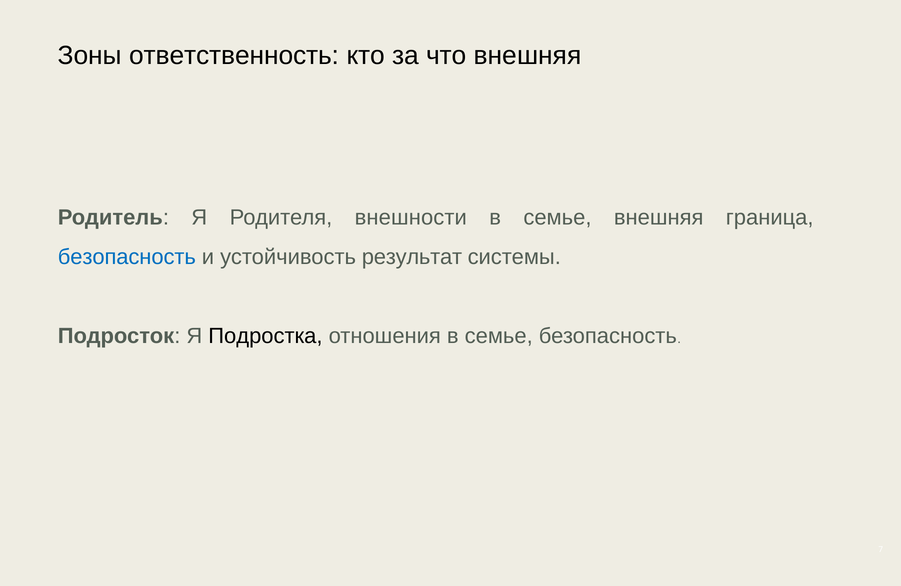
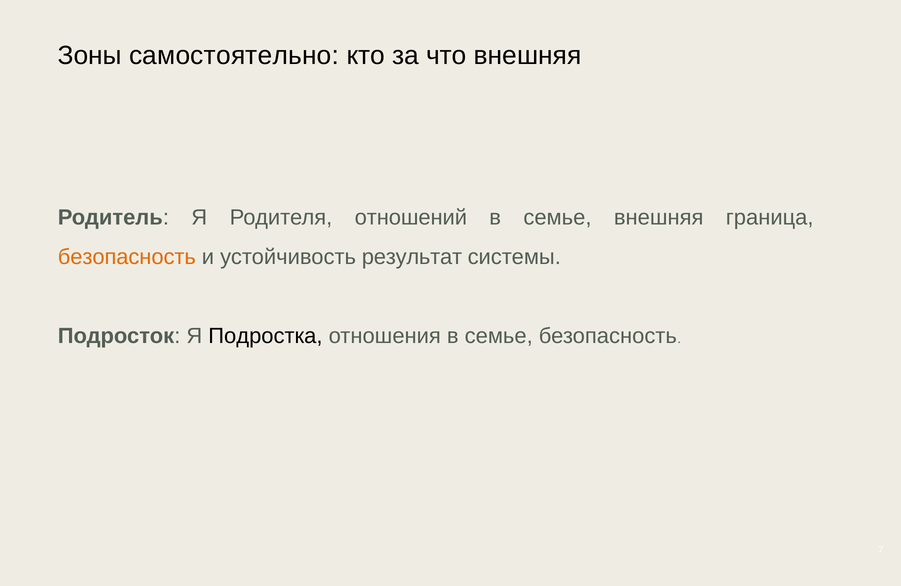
ответственность: ответственность -> самостоятельно
внешности: внешности -> отношений
безопасность at (127, 257) colour: blue -> orange
